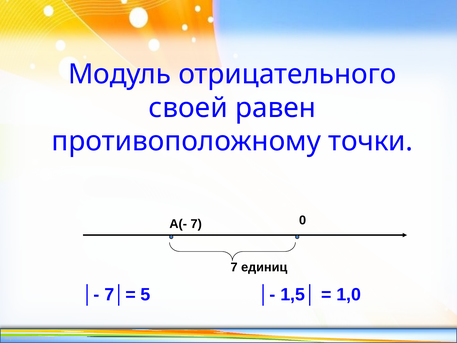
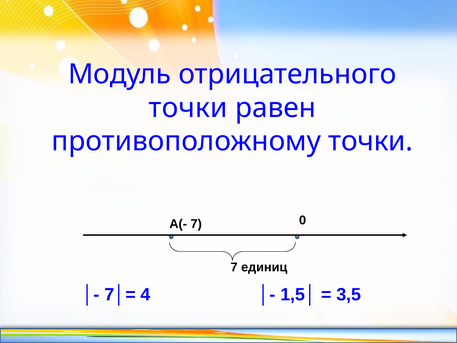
своей at (188, 108): своей -> точки
5: 5 -> 4
1,0: 1,0 -> 3,5
